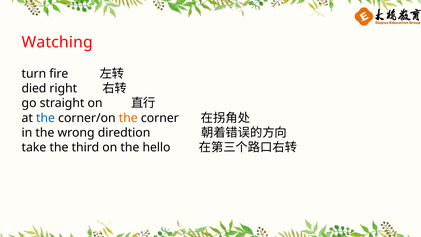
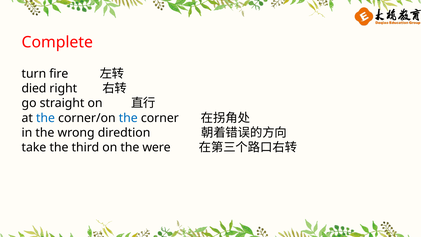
Watching: Watching -> Complete
the at (128, 118) colour: orange -> blue
hello: hello -> were
